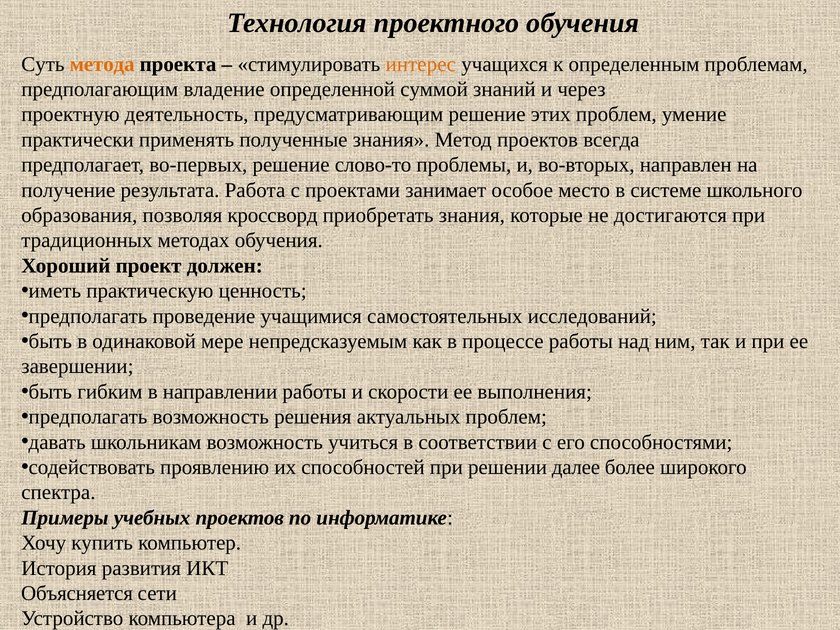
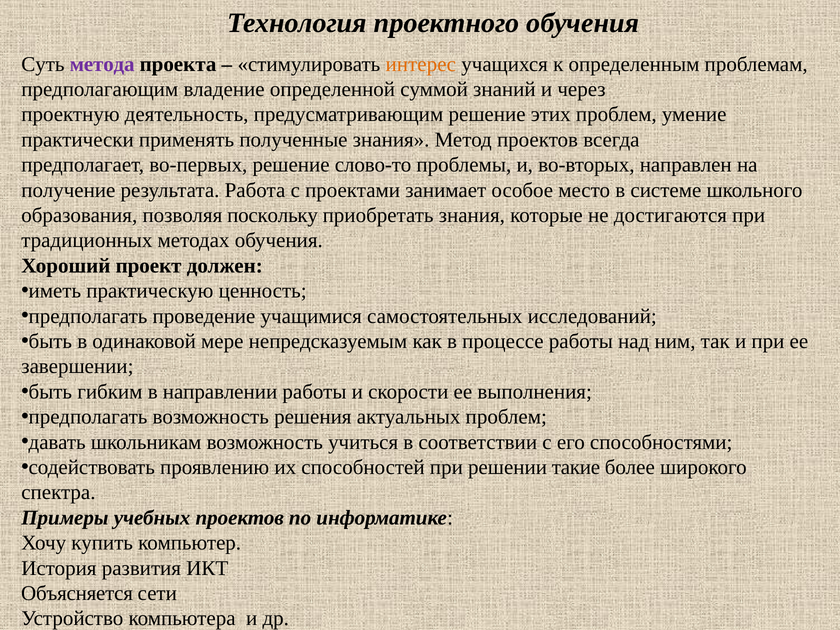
метода colour: orange -> purple
кроссворд: кроссворд -> поскольку
далее: далее -> такие
